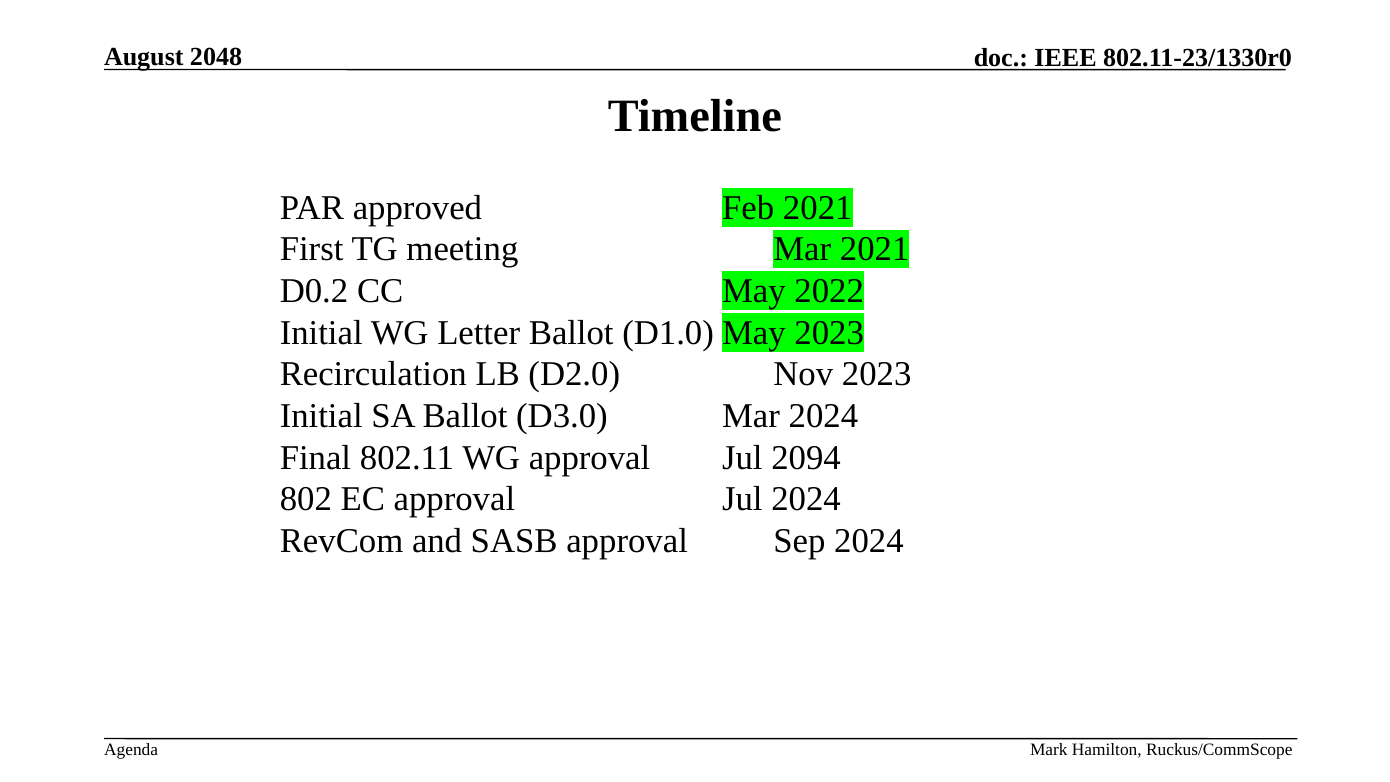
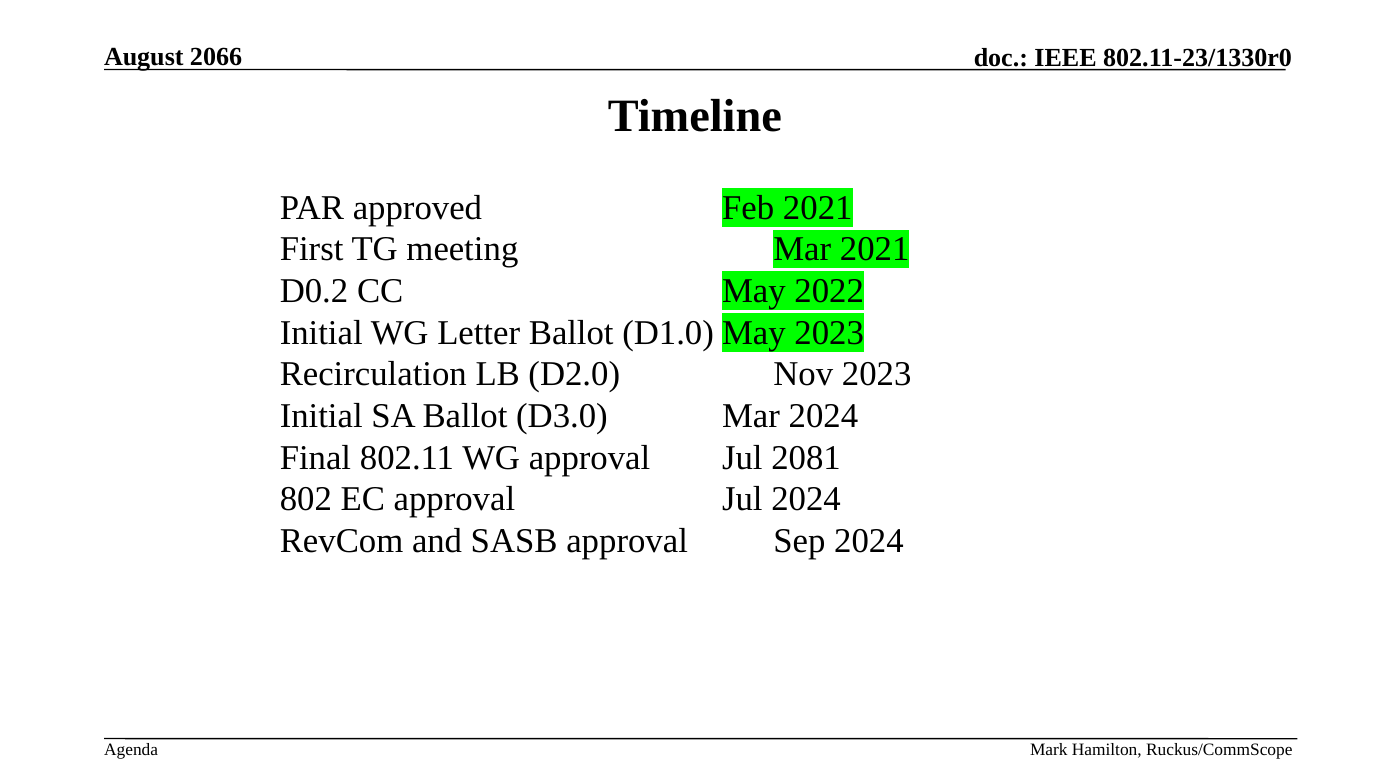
2048: 2048 -> 2066
2094: 2094 -> 2081
